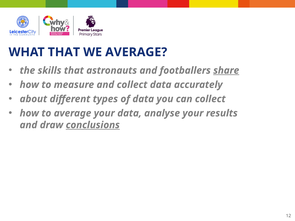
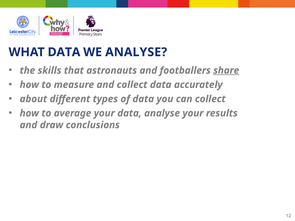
WHAT THAT: THAT -> DATA
WE AVERAGE: AVERAGE -> ANALYSE
conclusions underline: present -> none
